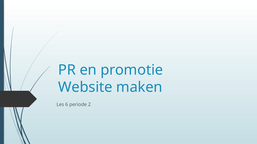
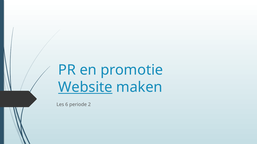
Website underline: none -> present
